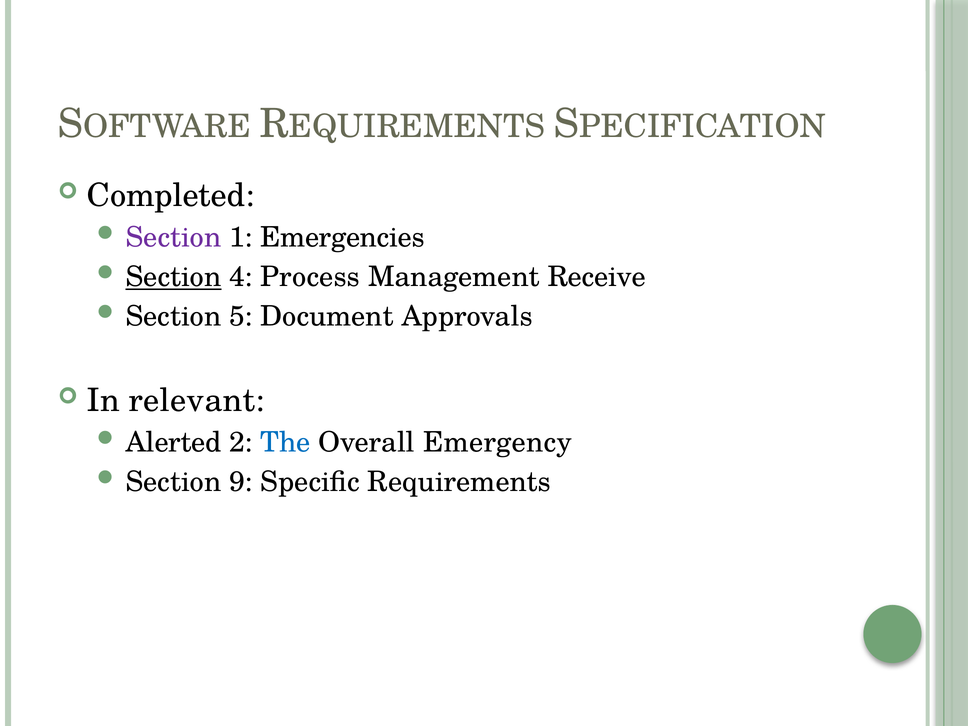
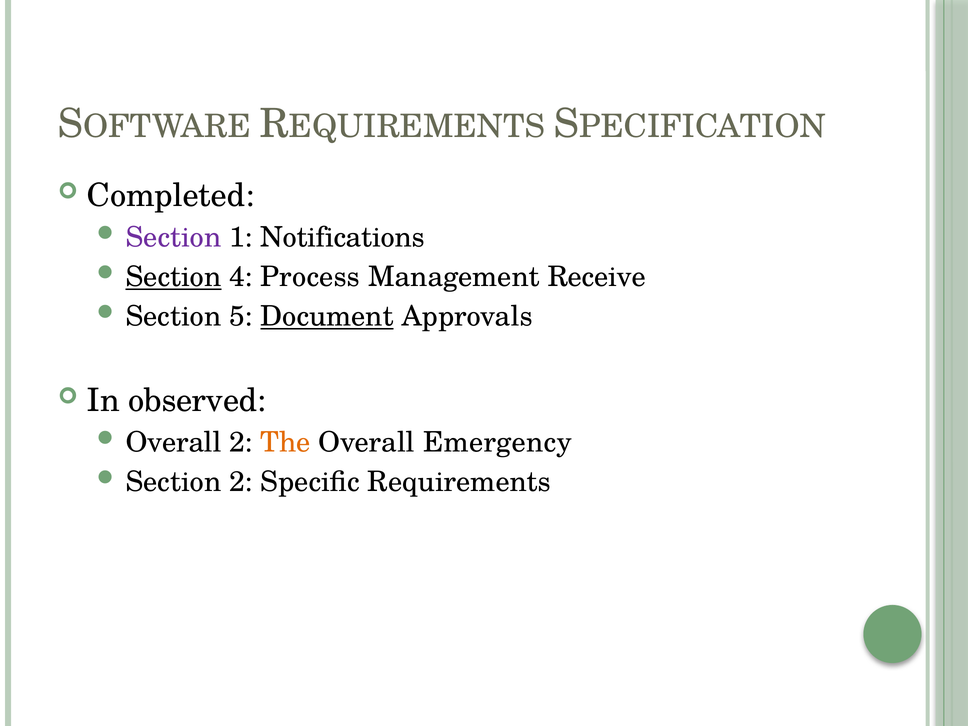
Emergencies: Emergencies -> Notifications
Document underline: none -> present
relevant: relevant -> observed
Alerted at (174, 442): Alerted -> Overall
The colour: blue -> orange
Section 9: 9 -> 2
